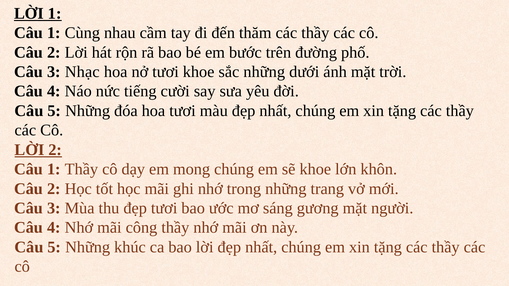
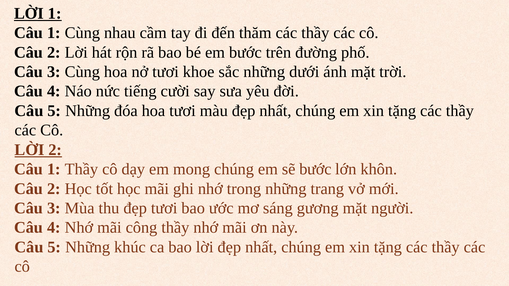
3 Nhạc: Nhạc -> Cùng
sẽ khoe: khoe -> bước
